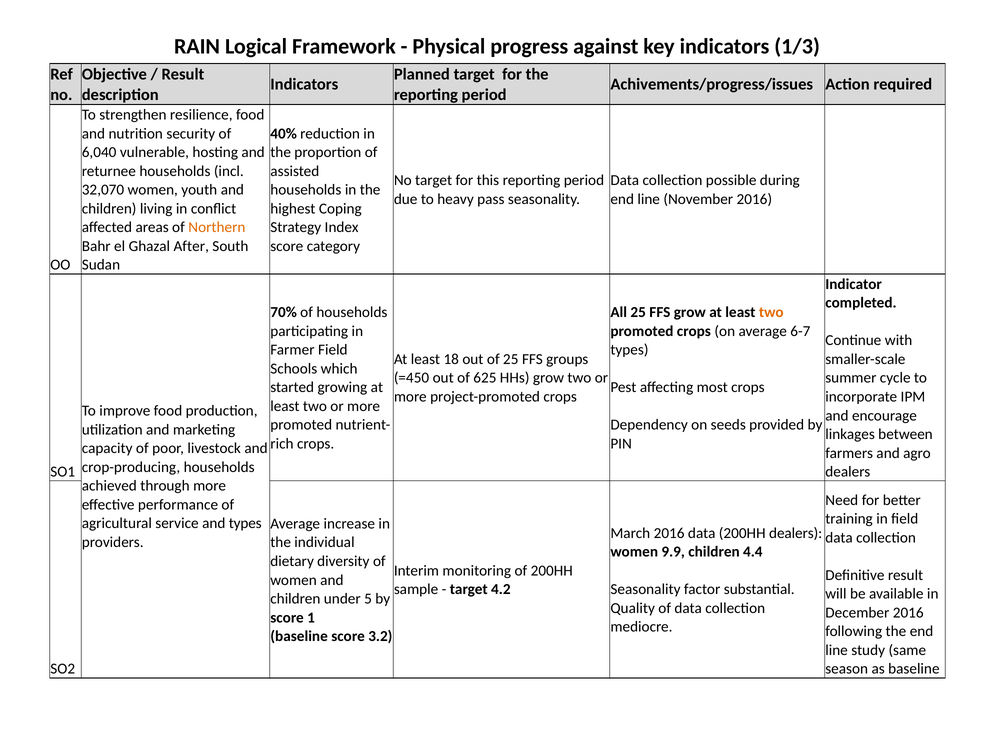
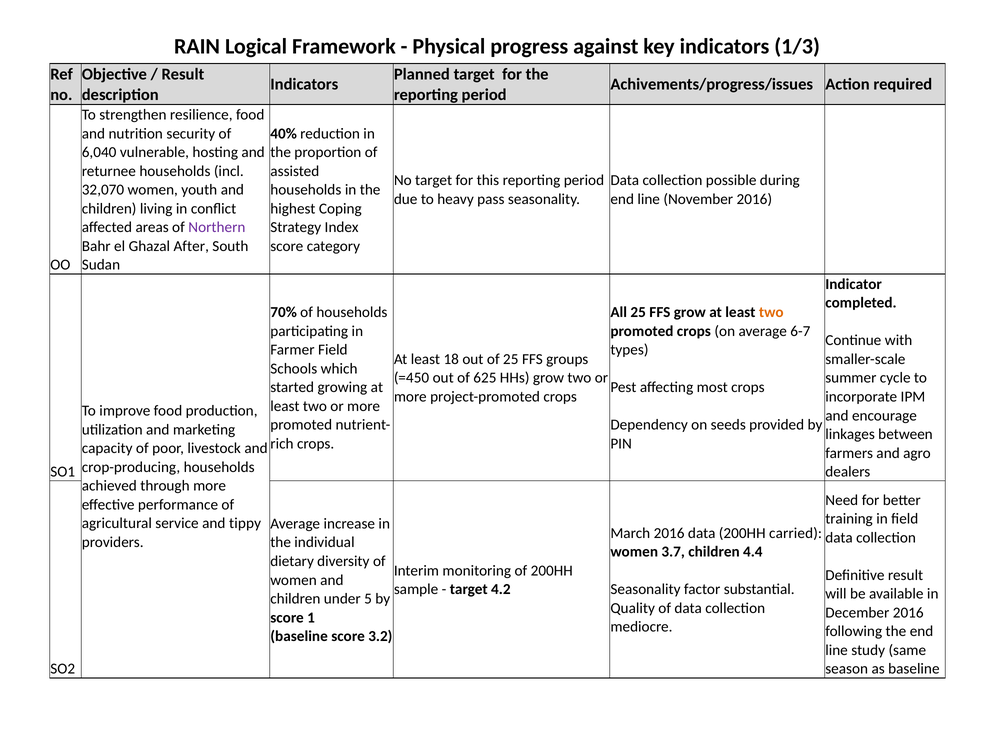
Northern colour: orange -> purple
and types: types -> tippy
200HH dealers: dealers -> carried
9.9: 9.9 -> 3.7
